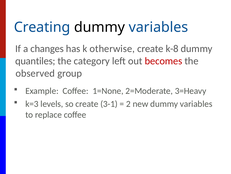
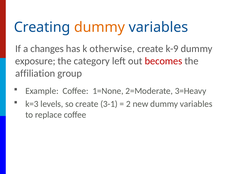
dummy at (100, 27) colour: black -> orange
k-8: k-8 -> k-9
quantiles: quantiles -> exposure
observed: observed -> affiliation
